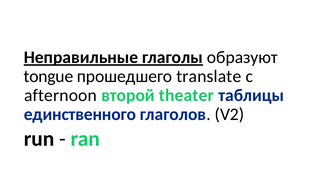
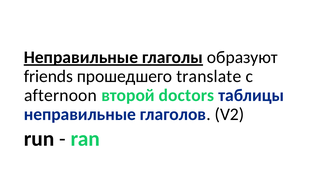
tongue: tongue -> friends
theater: theater -> doctors
единственного at (80, 114): единственного -> неправильные
